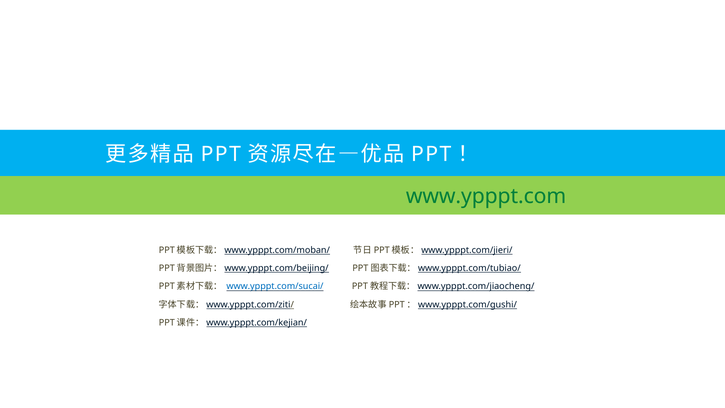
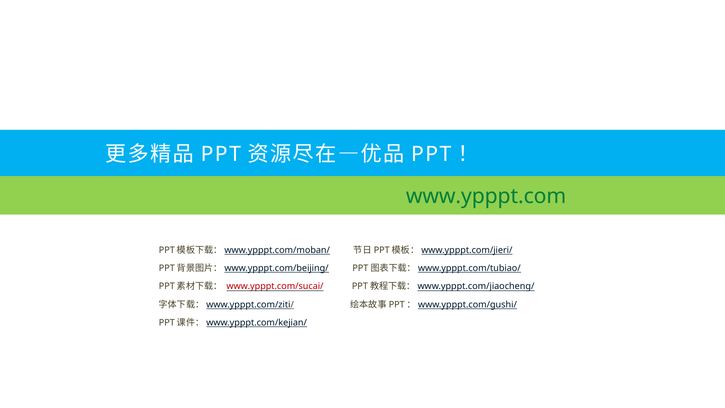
www.ypppt.com/sucai/ colour: blue -> red
